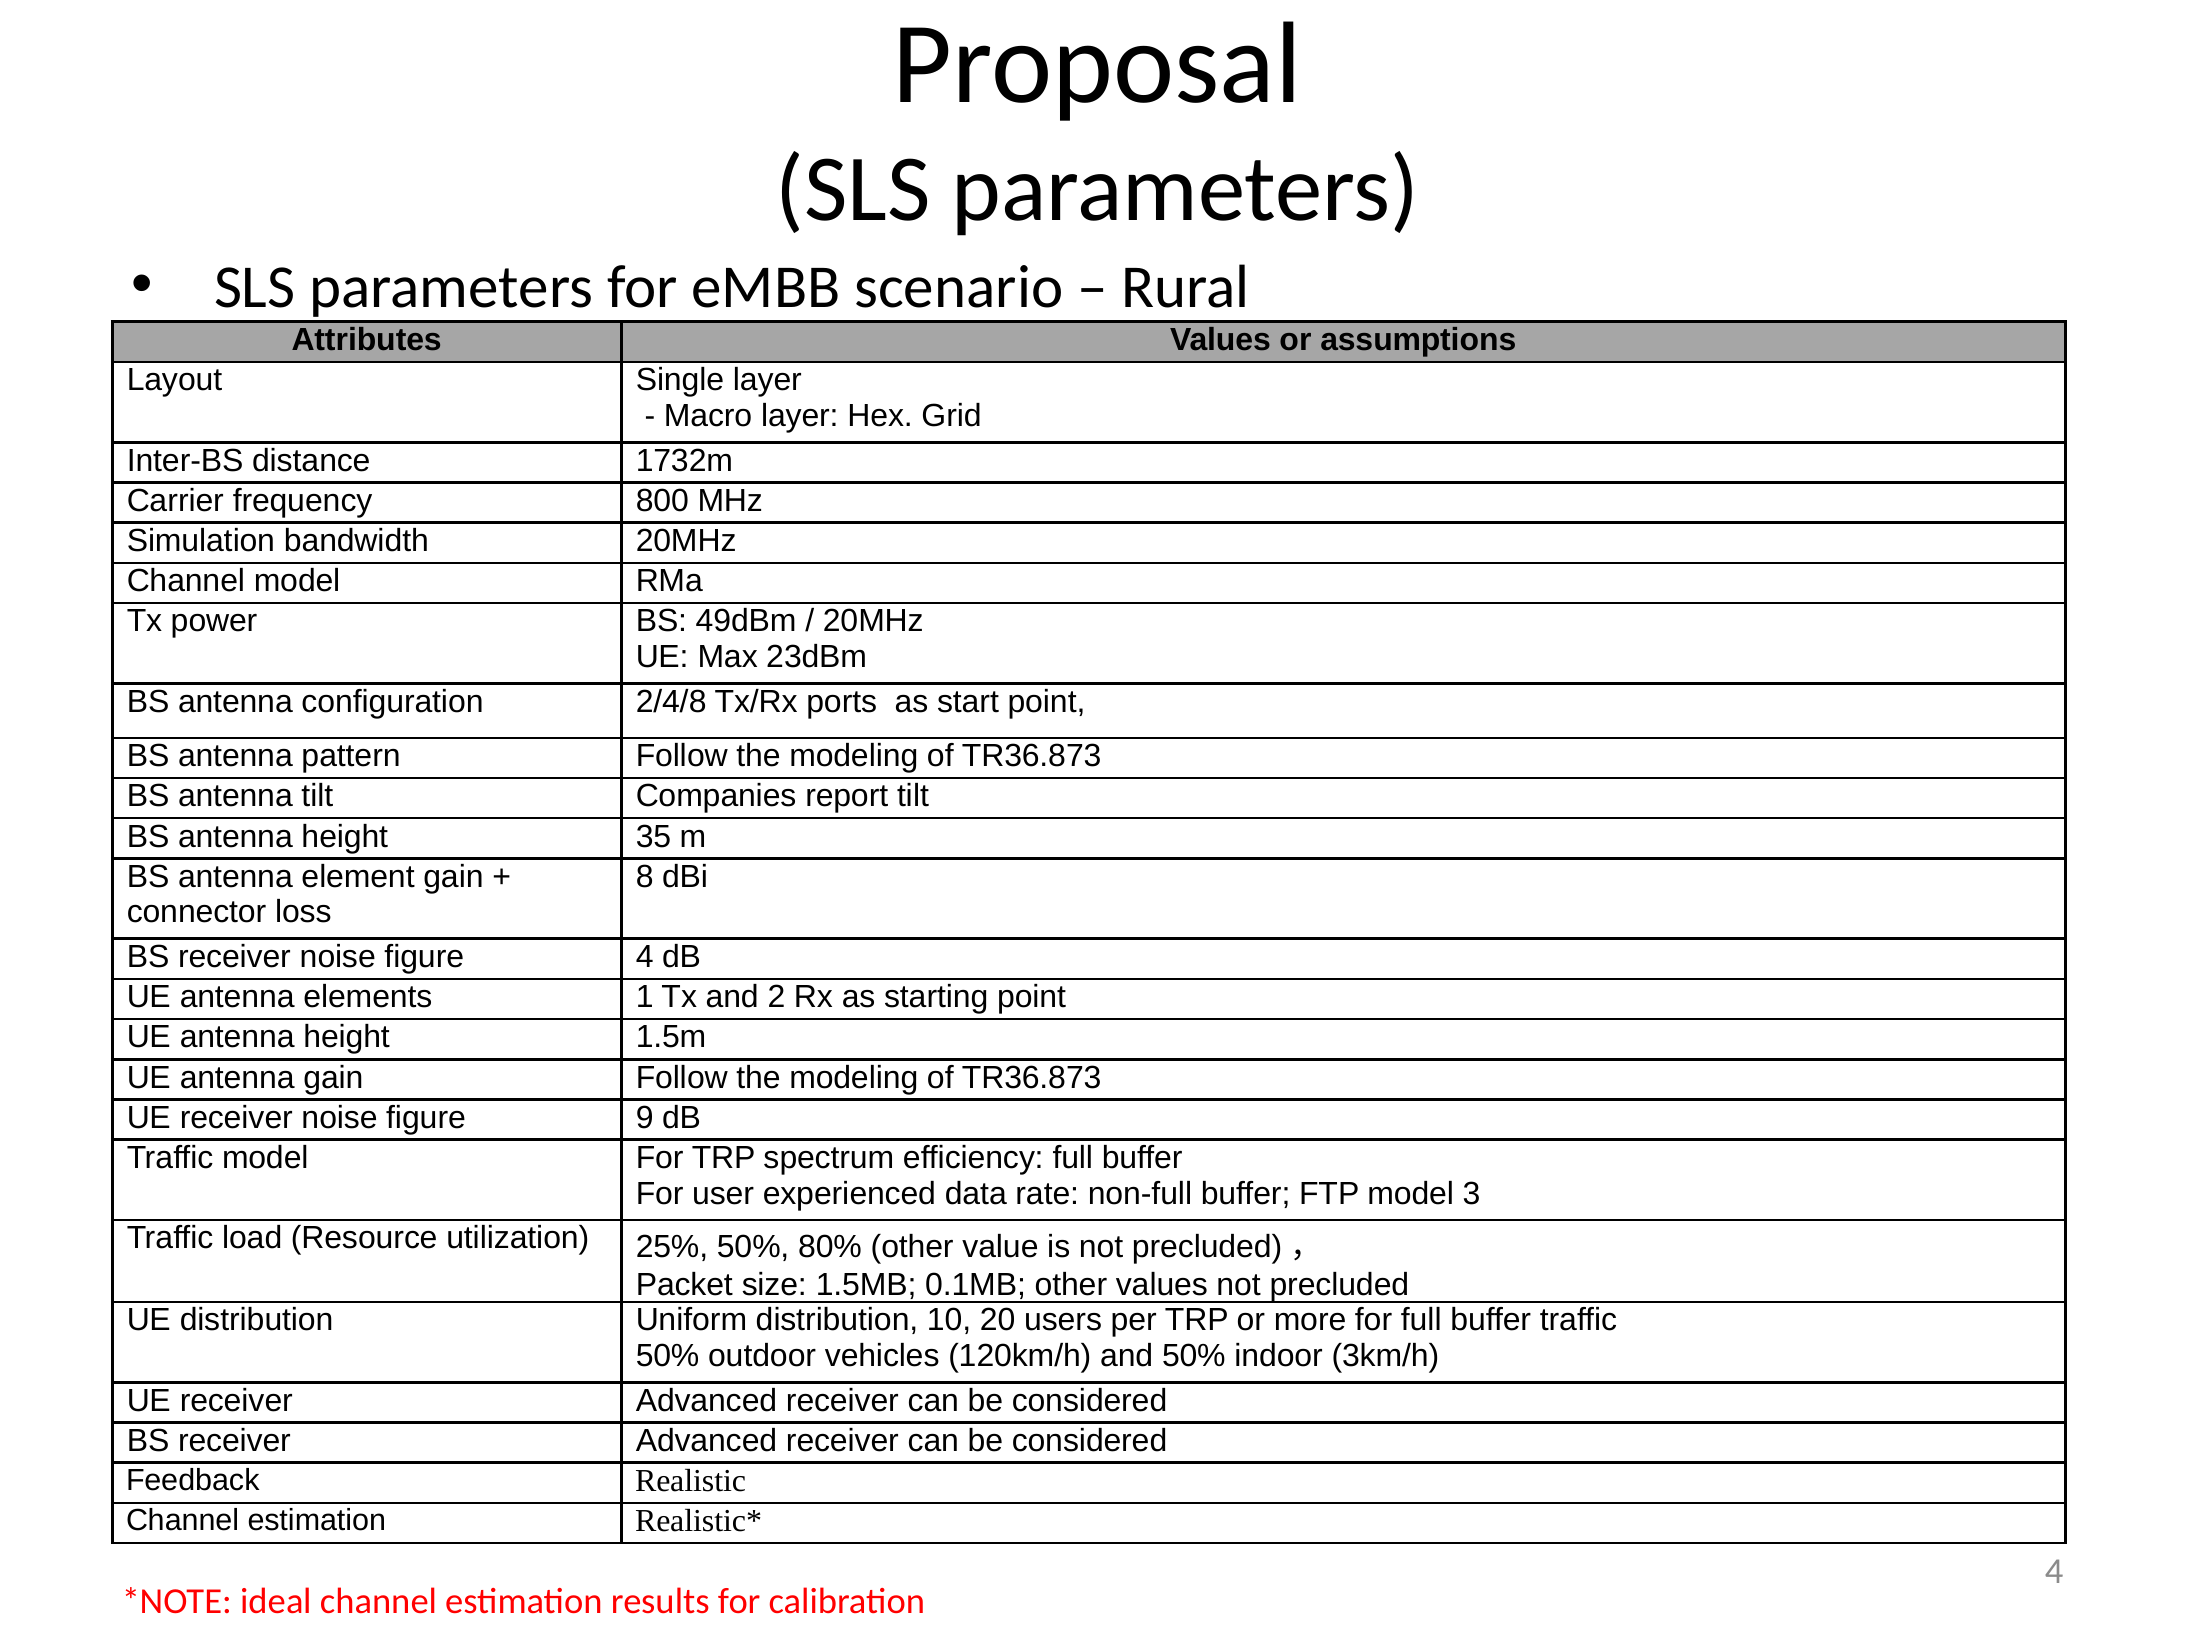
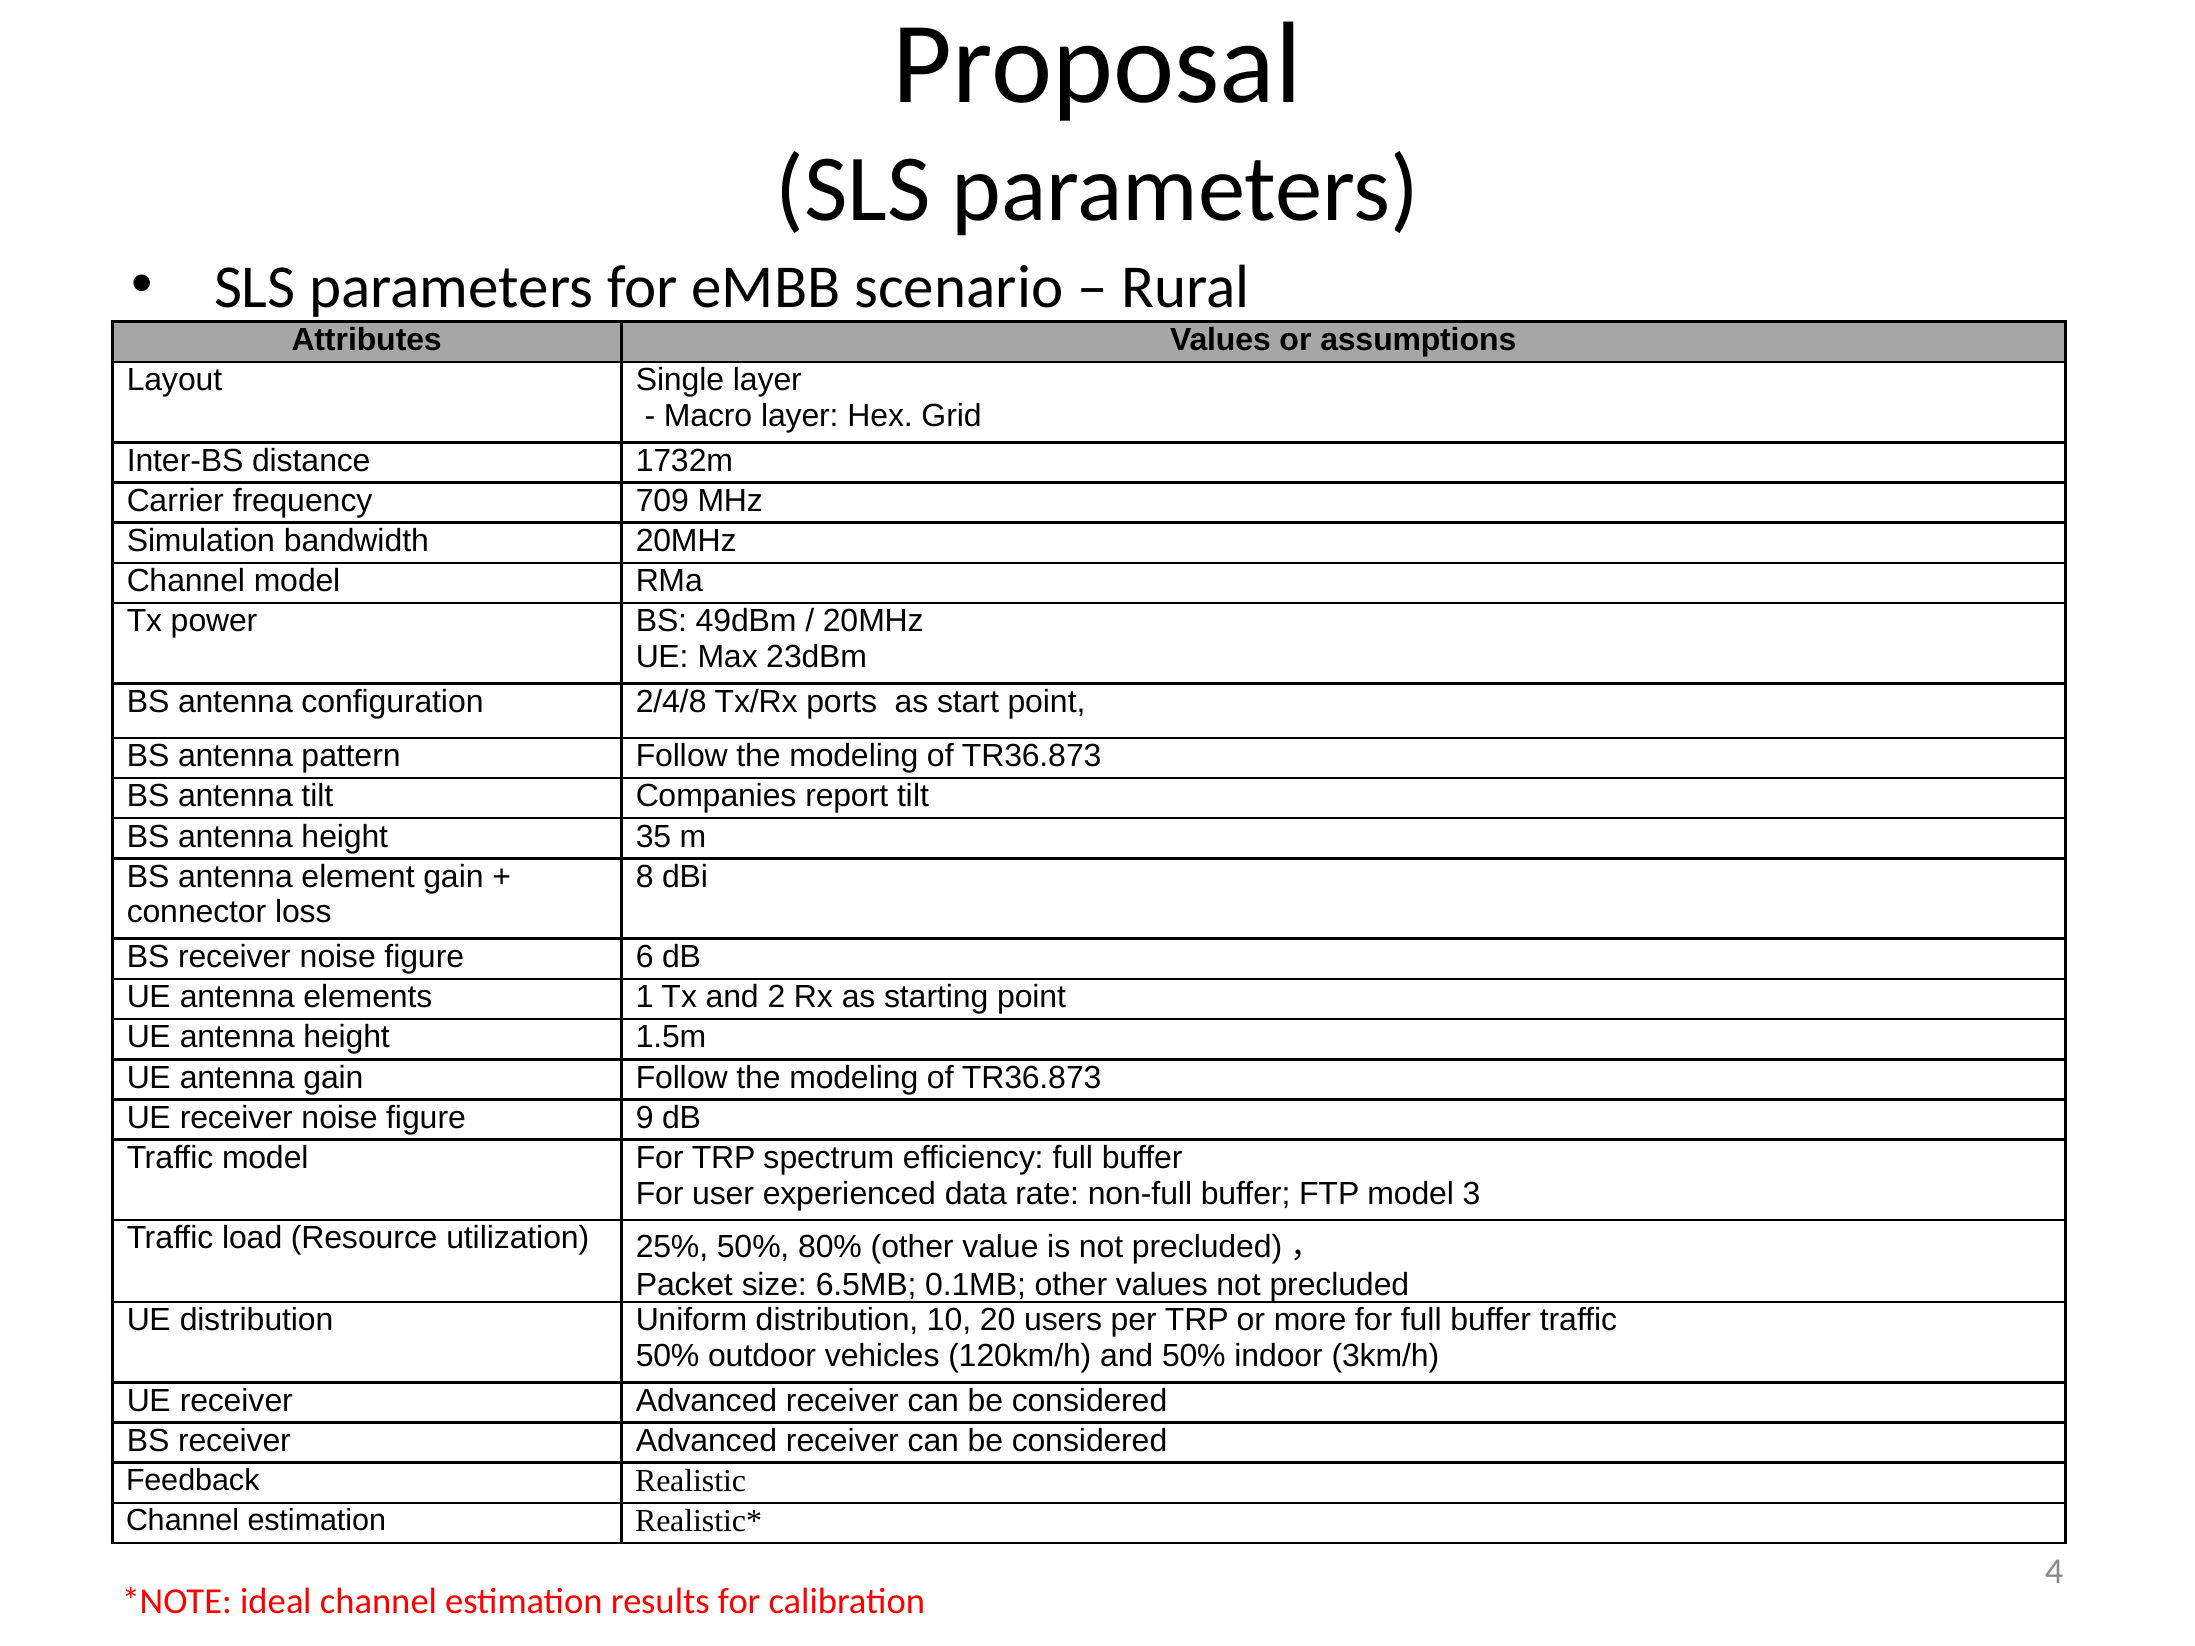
800: 800 -> 709
figure 4: 4 -> 6
1.5MB: 1.5MB -> 6.5MB
